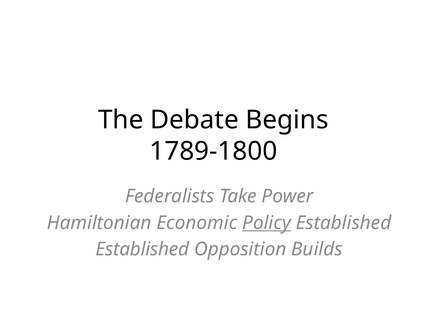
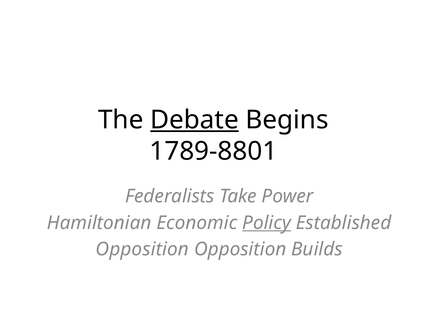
Debate underline: none -> present
1789-1800: 1789-1800 -> 1789-8801
Established at (142, 250): Established -> Opposition
